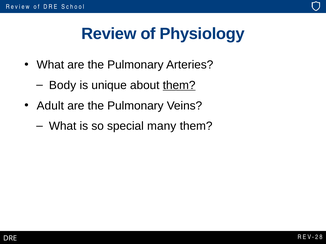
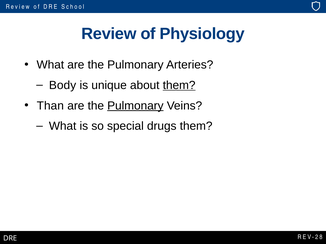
Adult: Adult -> Than
Pulmonary at (135, 106) underline: none -> present
many: many -> drugs
